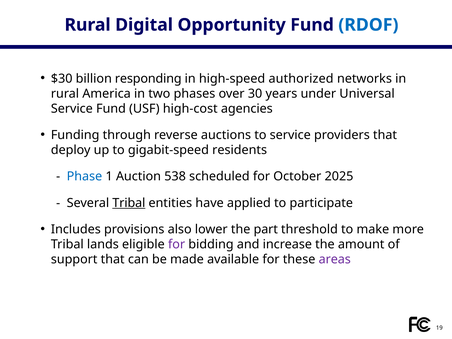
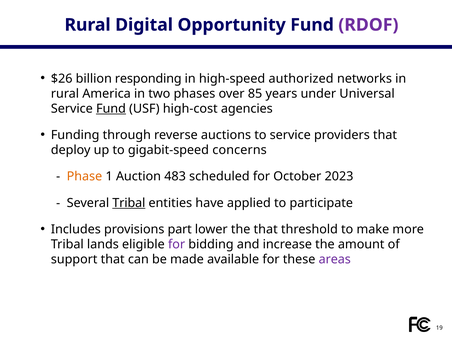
RDOF colour: blue -> purple
$30: $30 -> $26
30: 30 -> 85
Fund at (111, 109) underline: none -> present
residents: residents -> concerns
Phase colour: blue -> orange
538: 538 -> 483
2025: 2025 -> 2023
also: also -> part
the part: part -> that
